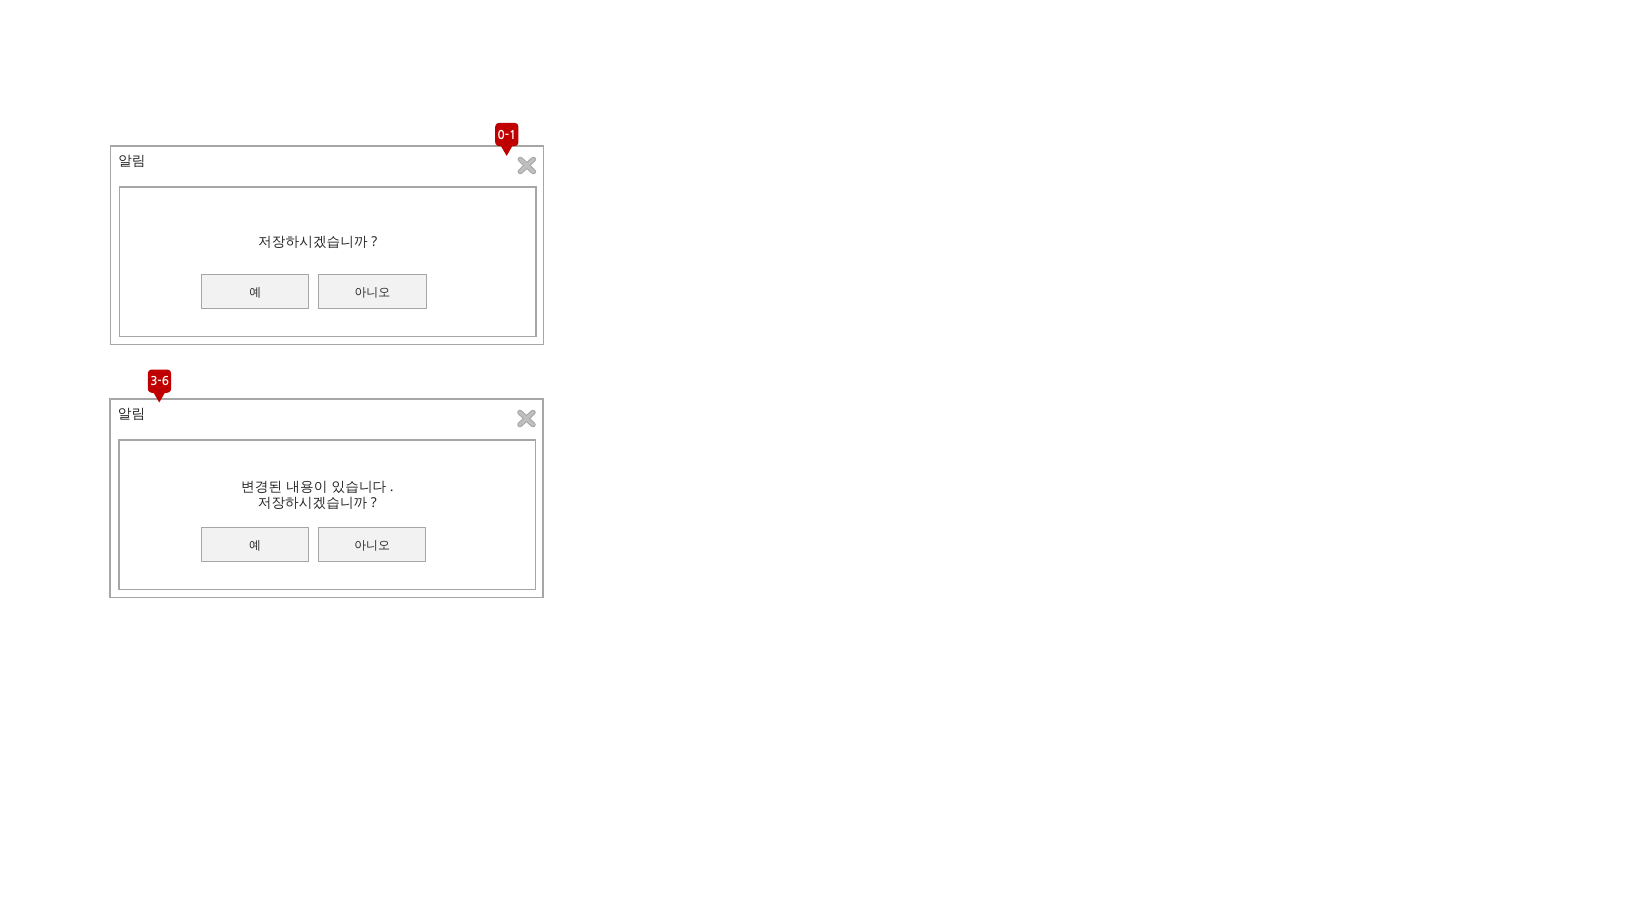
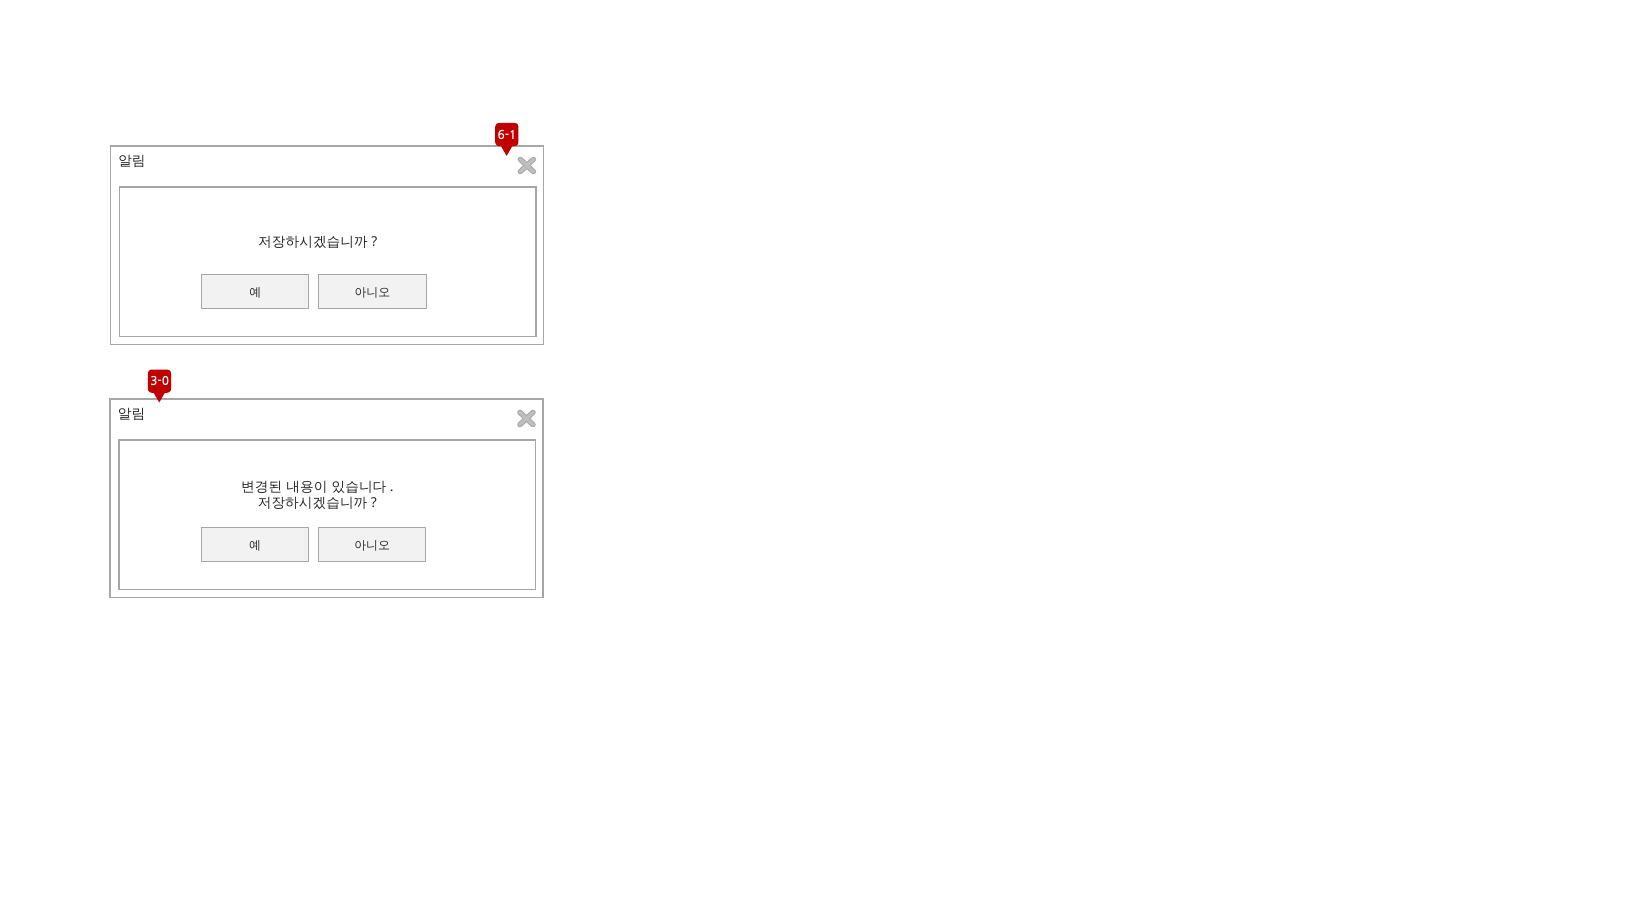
0-1: 0-1 -> 6-1
3-6: 3-6 -> 3-0
